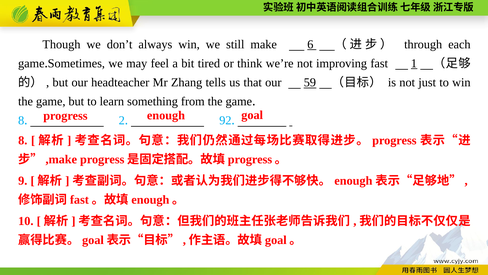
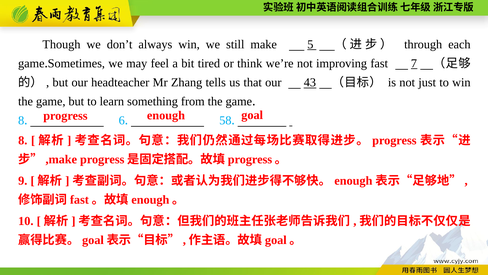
6: 6 -> 5
1: 1 -> 7
59: 59 -> 43
2: 2 -> 6
92: 92 -> 58
